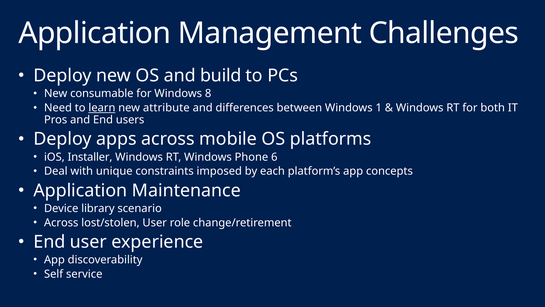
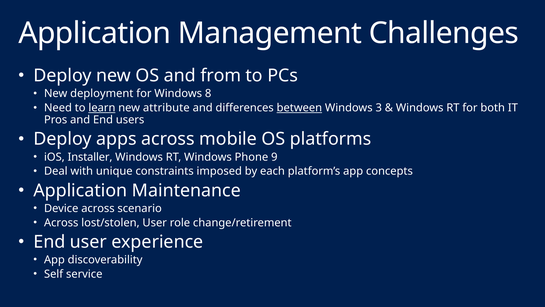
build: build -> from
consumable: consumable -> deployment
between underline: none -> present
1: 1 -> 3
6: 6 -> 9
Device library: library -> across
